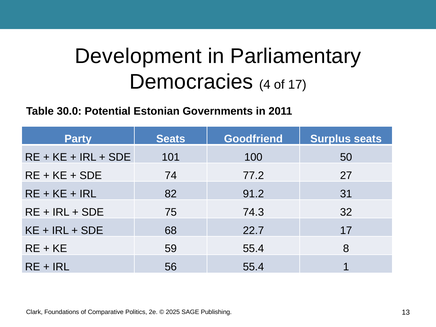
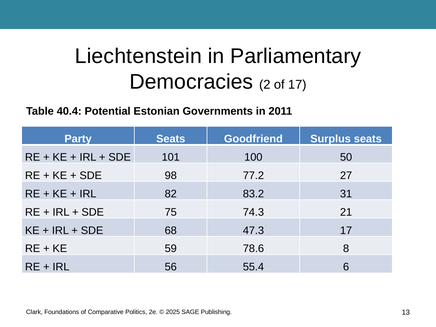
Development: Development -> Liechtenstein
4: 4 -> 2
30.0: 30.0 -> 40.4
74: 74 -> 98
91.2: 91.2 -> 83.2
32: 32 -> 21
22.7: 22.7 -> 47.3
59 55.4: 55.4 -> 78.6
1: 1 -> 6
